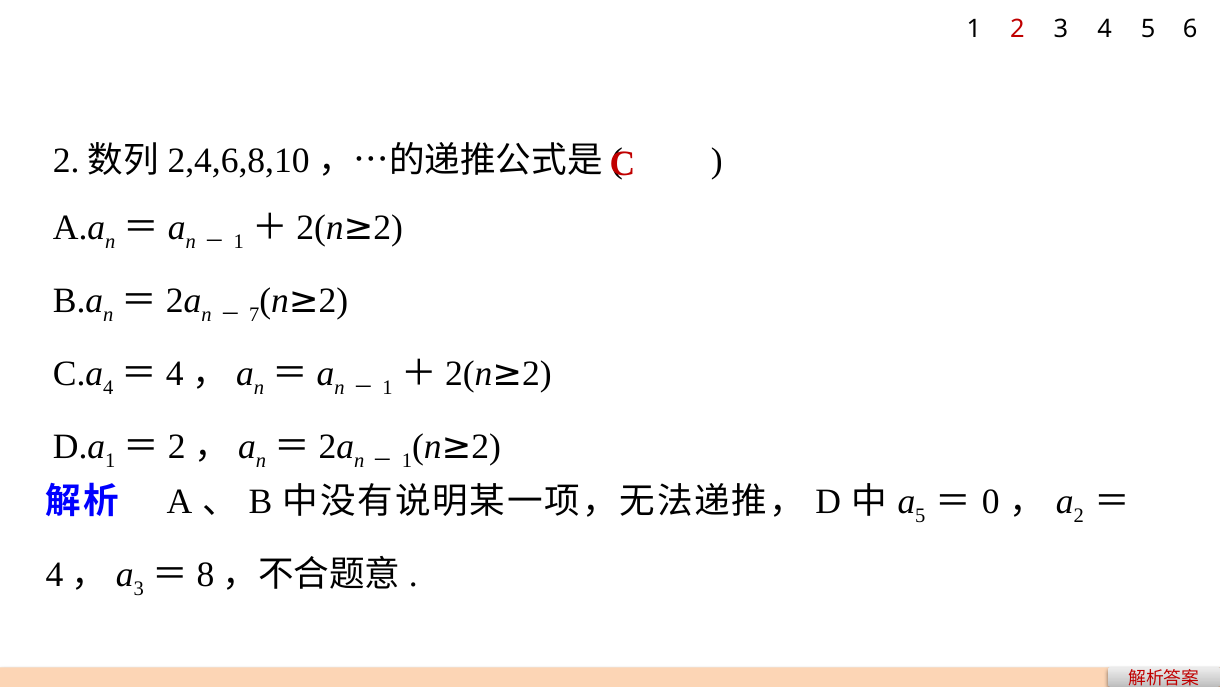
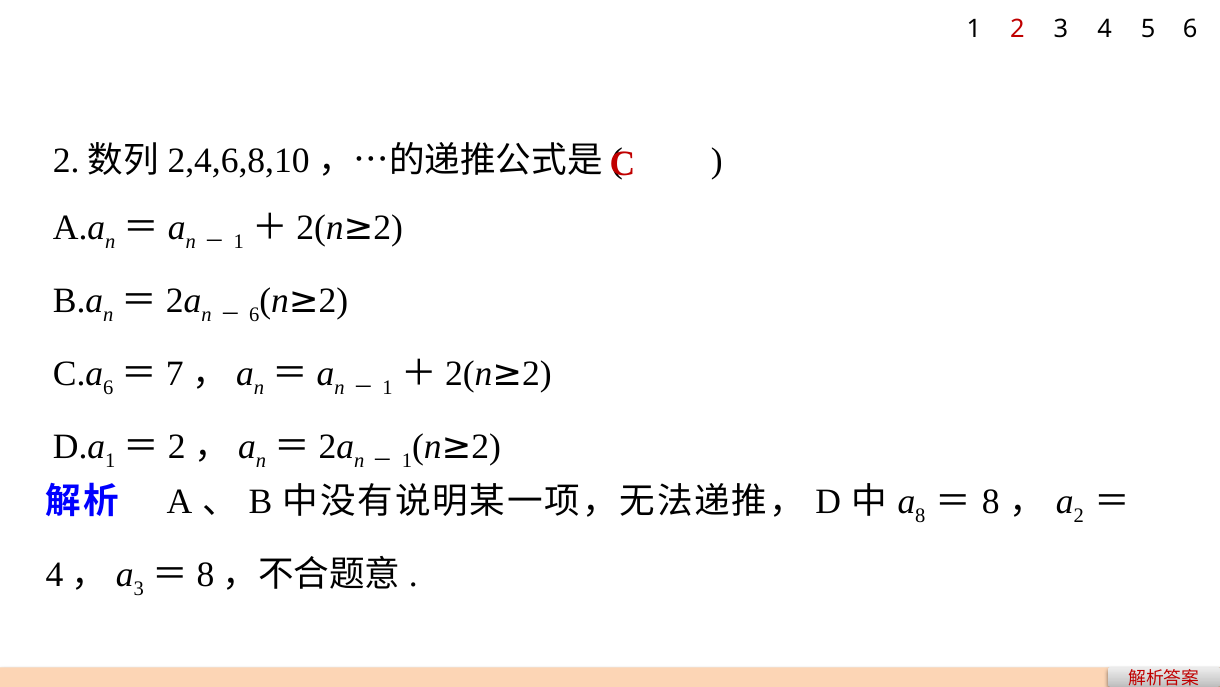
7 at (254, 314): 7 -> 6
4 at (108, 387): 4 -> 6
4 at (175, 373): 4 -> 7
5 at (920, 516): 5 -> 8
0 at (991, 502): 0 -> 8
